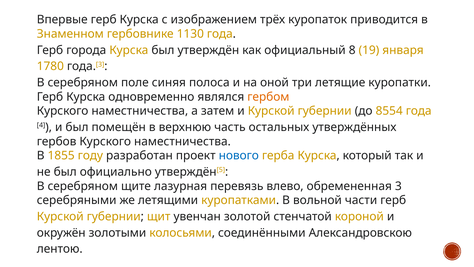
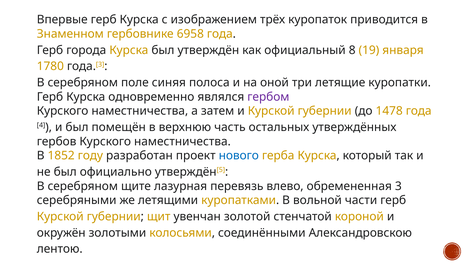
1130: 1130 -> 6958
гербом colour: orange -> purple
8554: 8554 -> 1478
1855: 1855 -> 1852
